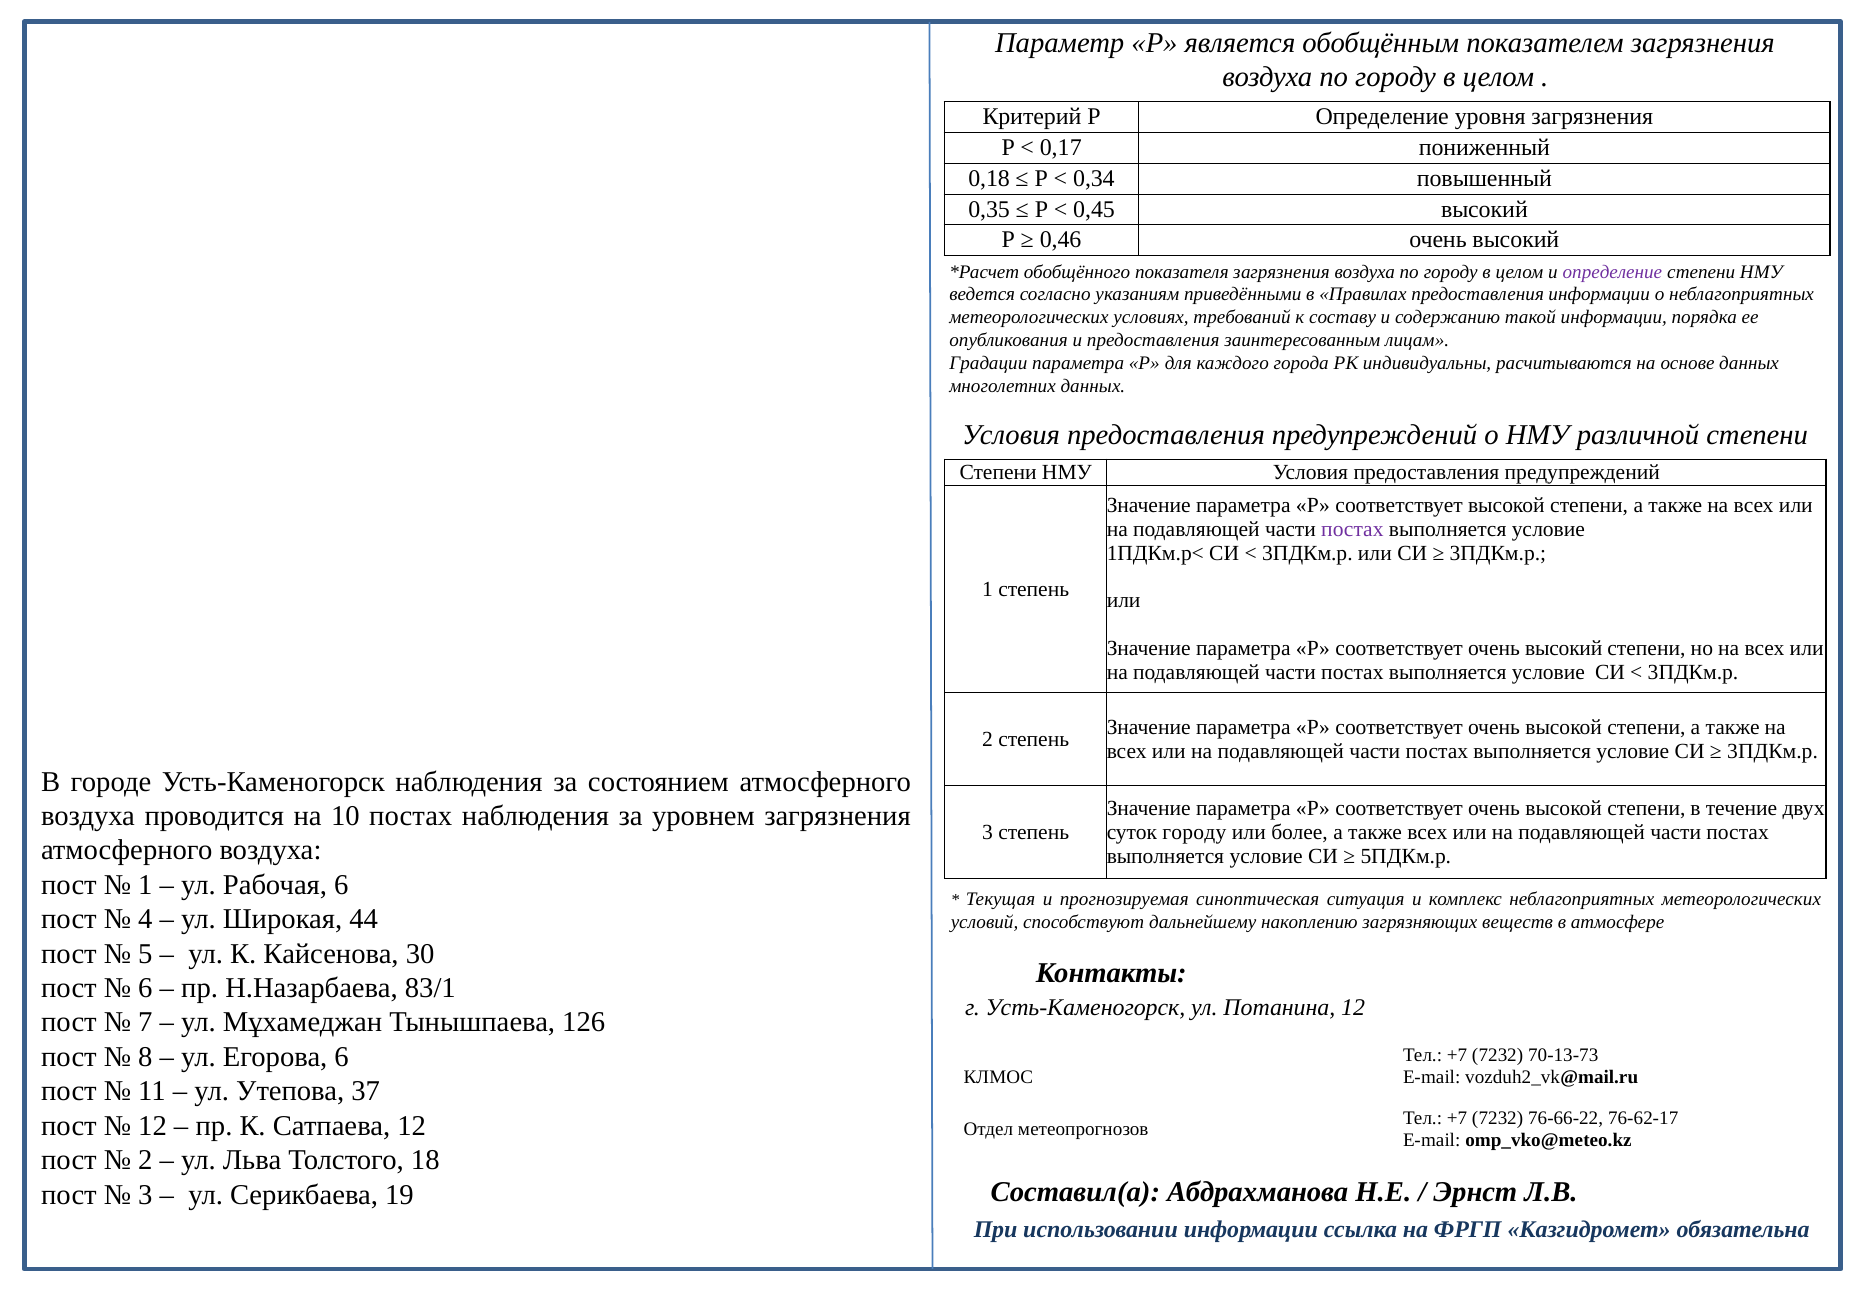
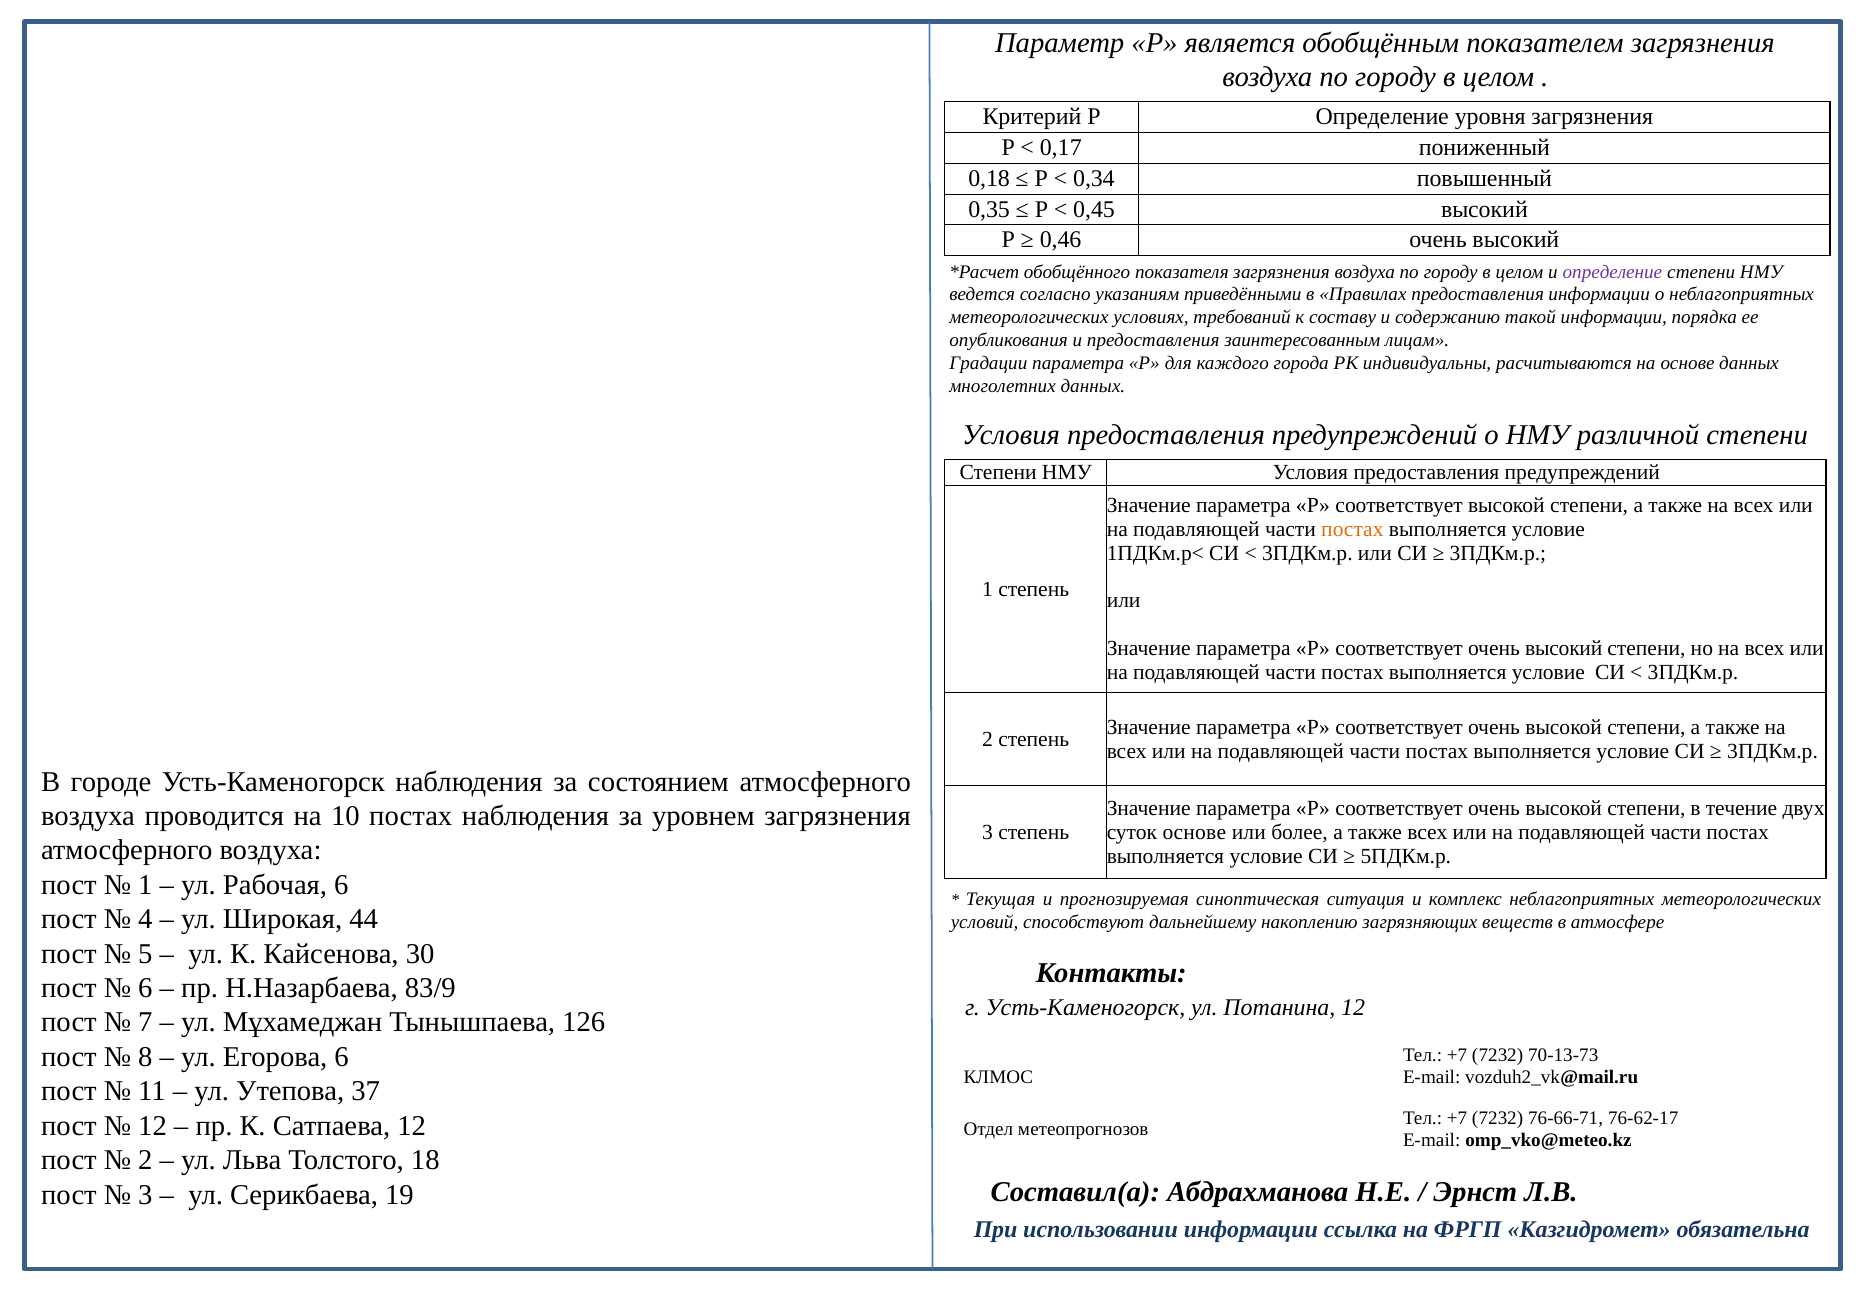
постах at (1352, 529) colour: purple -> orange
суток городу: городу -> основе
83/1: 83/1 -> 83/9
76-66-22: 76-66-22 -> 76-66-71
